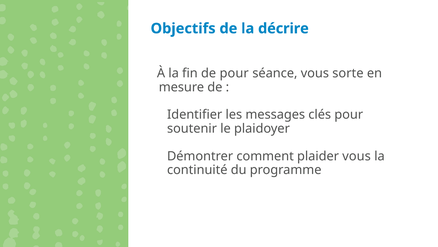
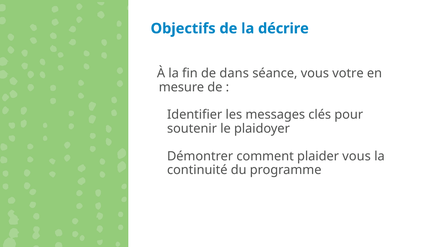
de pour: pour -> dans
sorte: sorte -> votre
